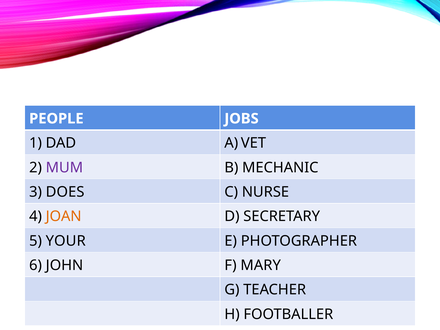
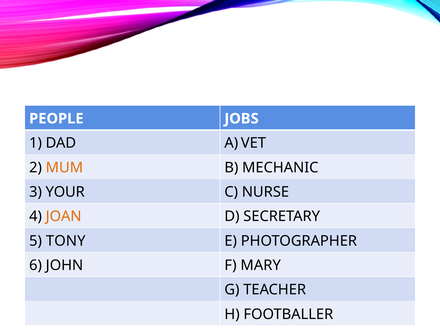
MUM colour: purple -> orange
DOES: DOES -> YOUR
YOUR: YOUR -> TONY
